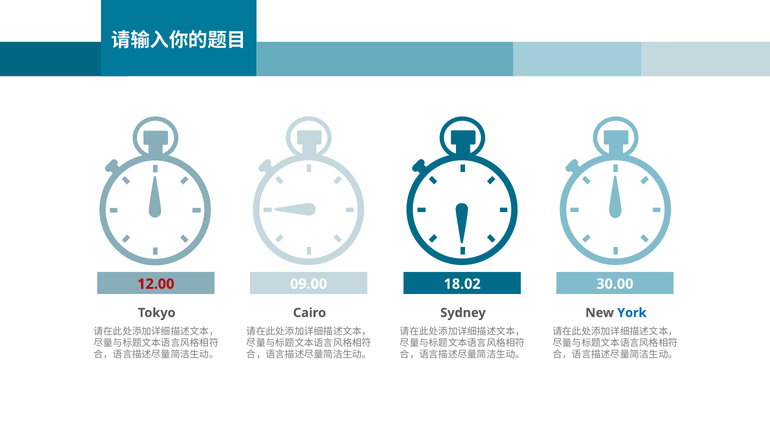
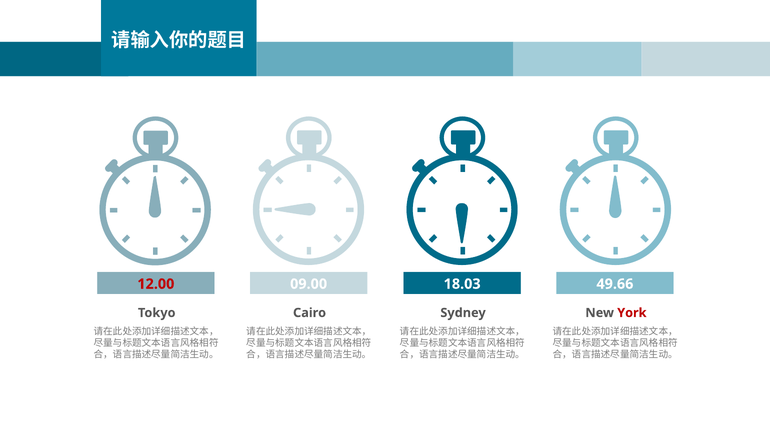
18.02: 18.02 -> 18.03
30.00: 30.00 -> 49.66
York colour: blue -> red
